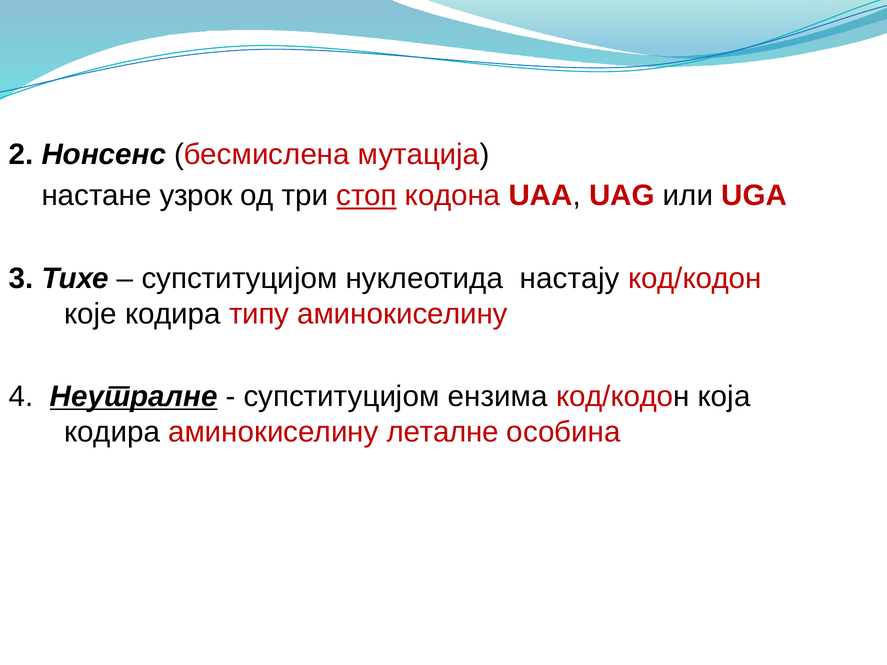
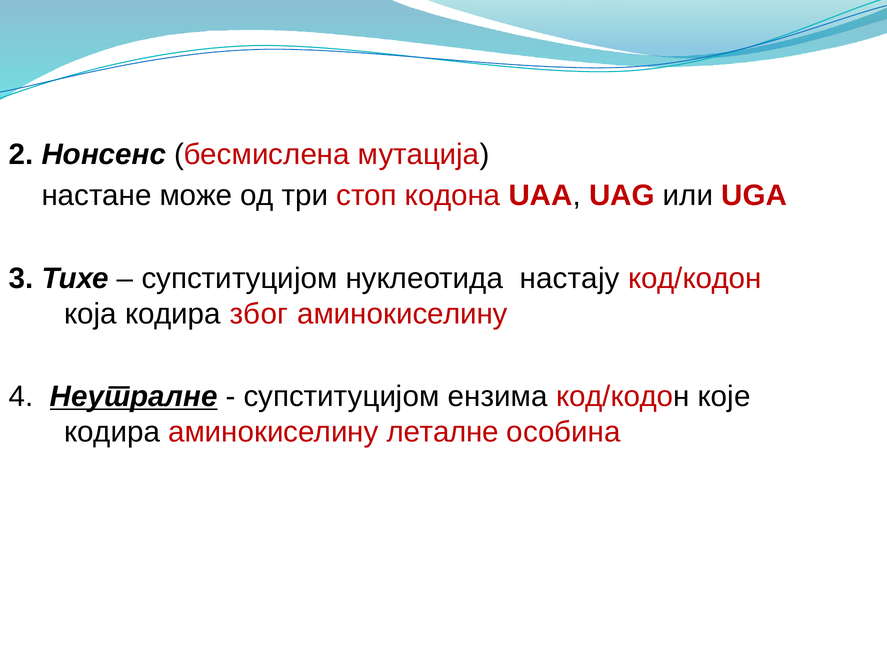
узрок: узрок -> може
стоп underline: present -> none
које: које -> која
типу: типу -> због
која: која -> које
